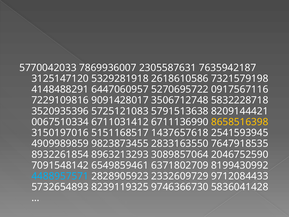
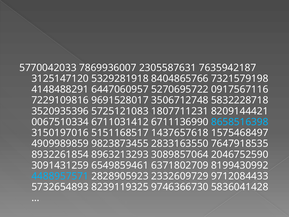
2618610586: 2618610586 -> 8404865766
9091428017: 9091428017 -> 9691528017
5791513638: 5791513638 -> 1807711231
8658516398 colour: yellow -> light blue
2541593945: 2541593945 -> 1575468497
7091548142: 7091548142 -> 3091431259
